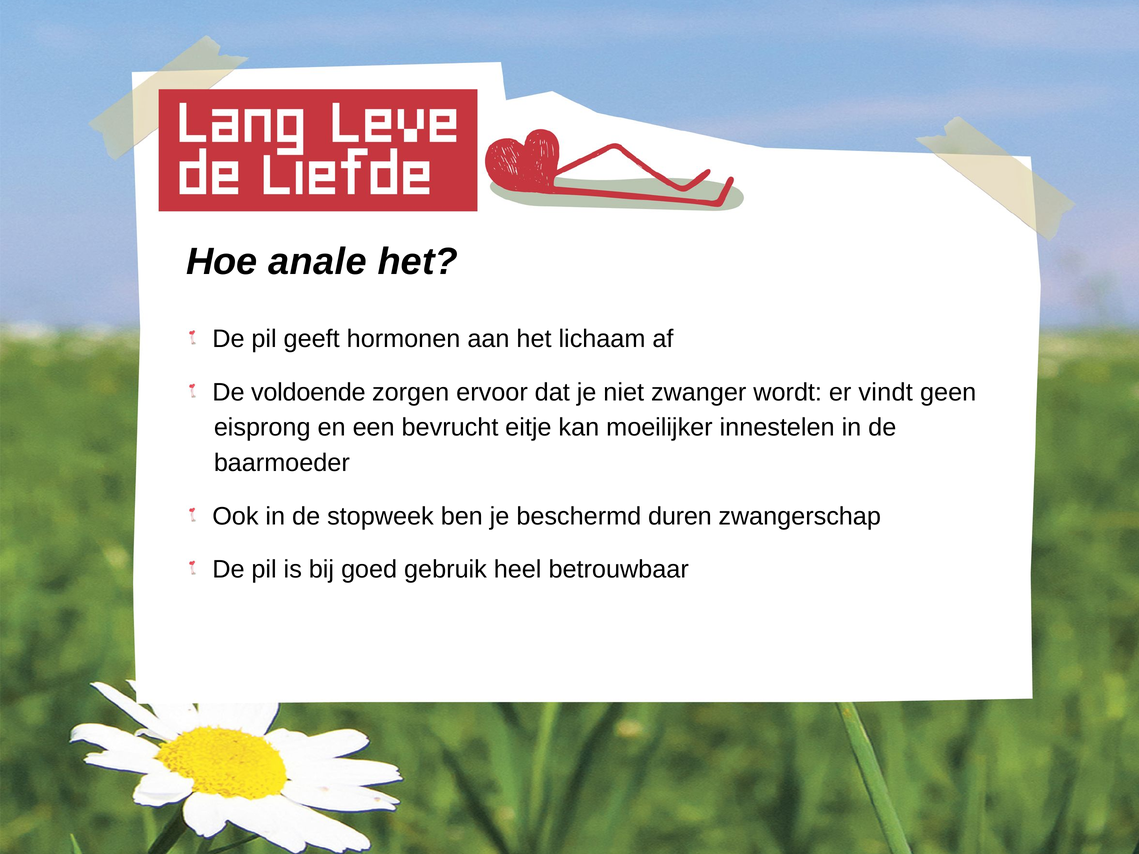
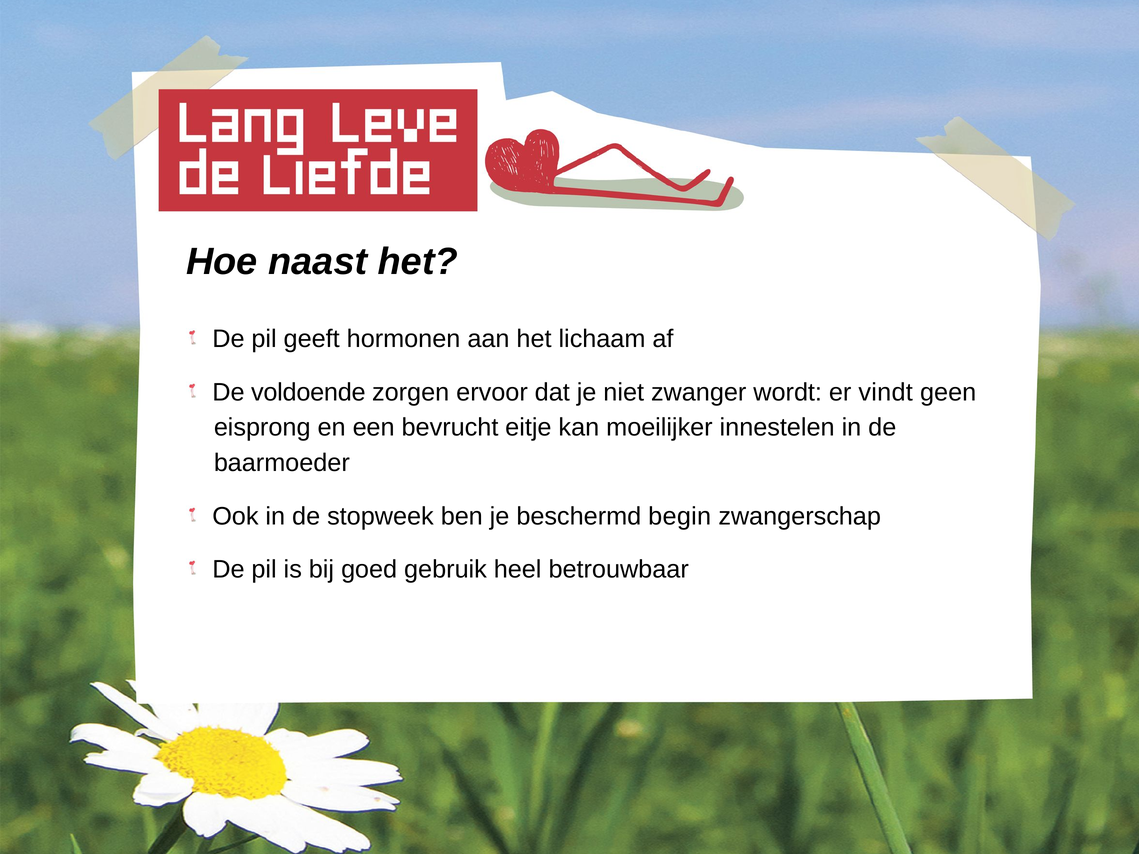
anale: anale -> naast
duren: duren -> begin
